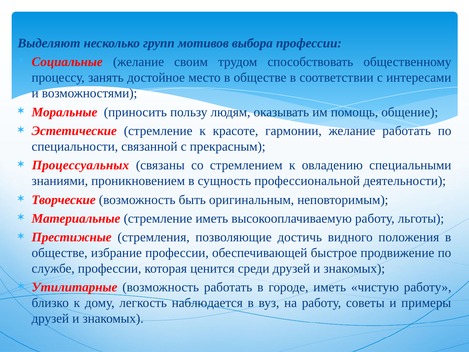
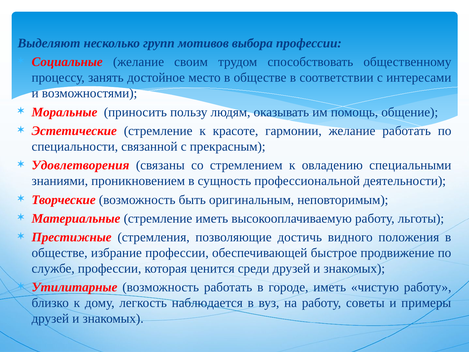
Процессуальных: Процессуальных -> Удовлетворения
